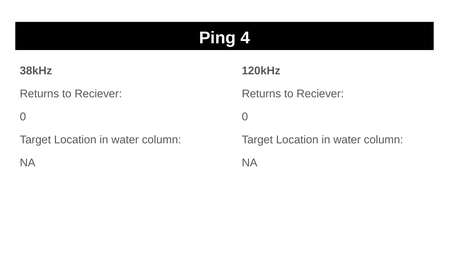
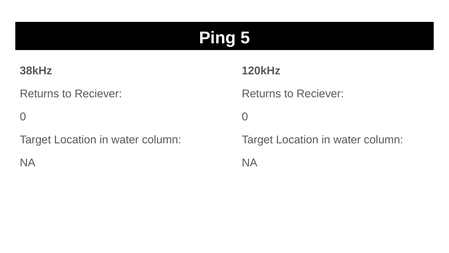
4: 4 -> 5
